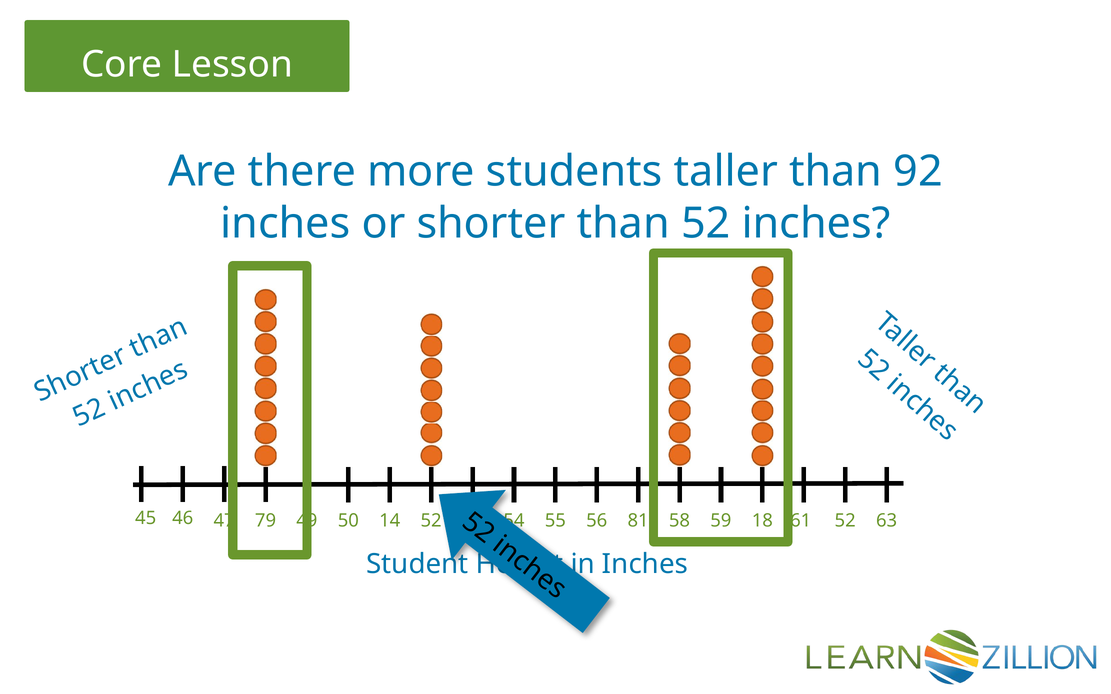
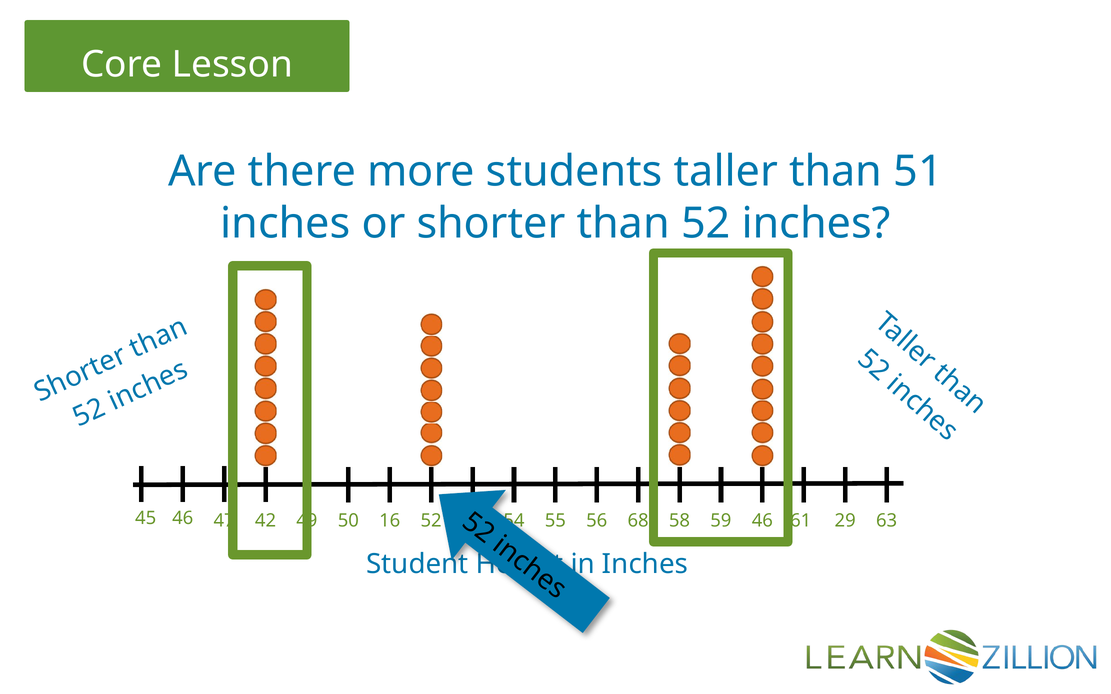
92: 92 -> 51
79: 79 -> 42
14: 14 -> 16
81: 81 -> 68
59 18: 18 -> 46
52 at (845, 521): 52 -> 29
